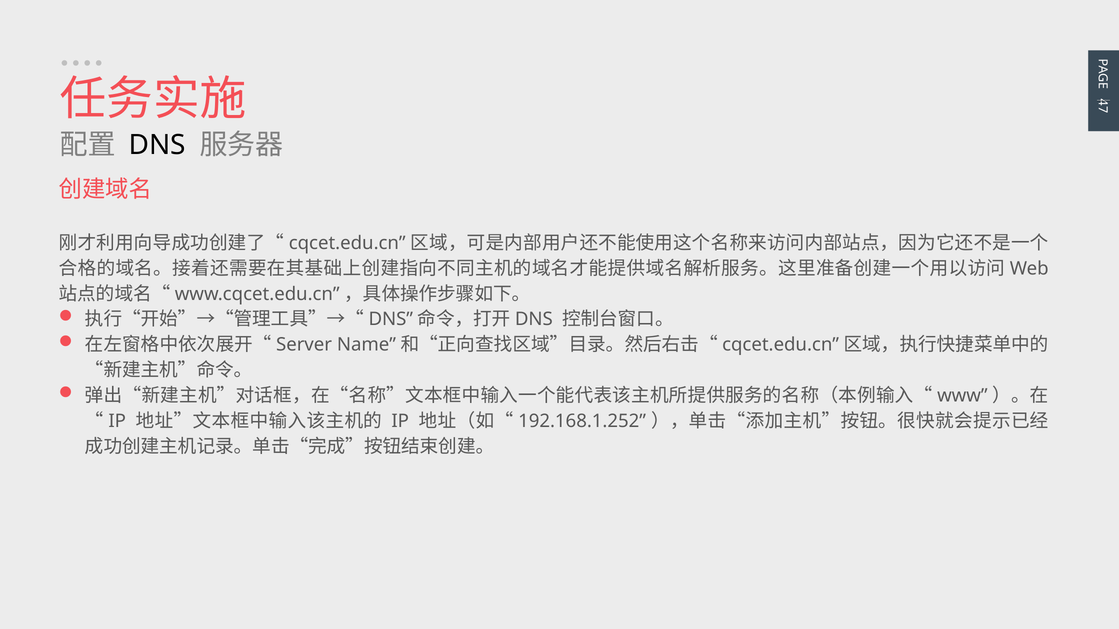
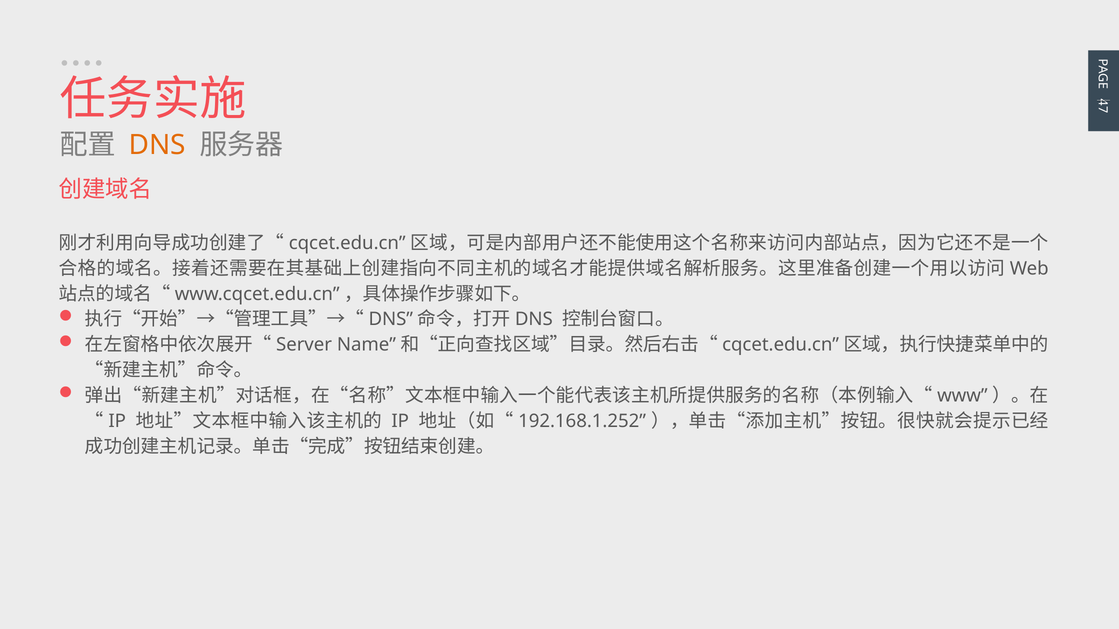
DNS colour: black -> orange
